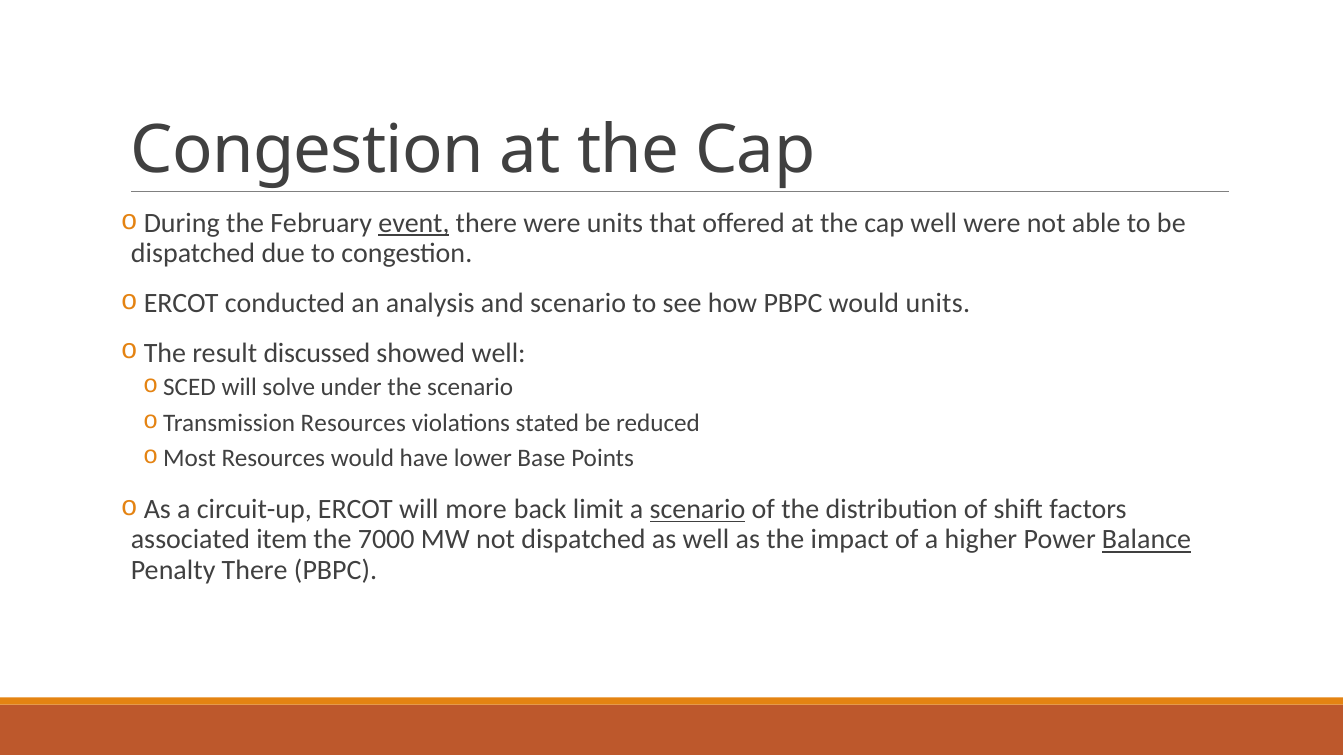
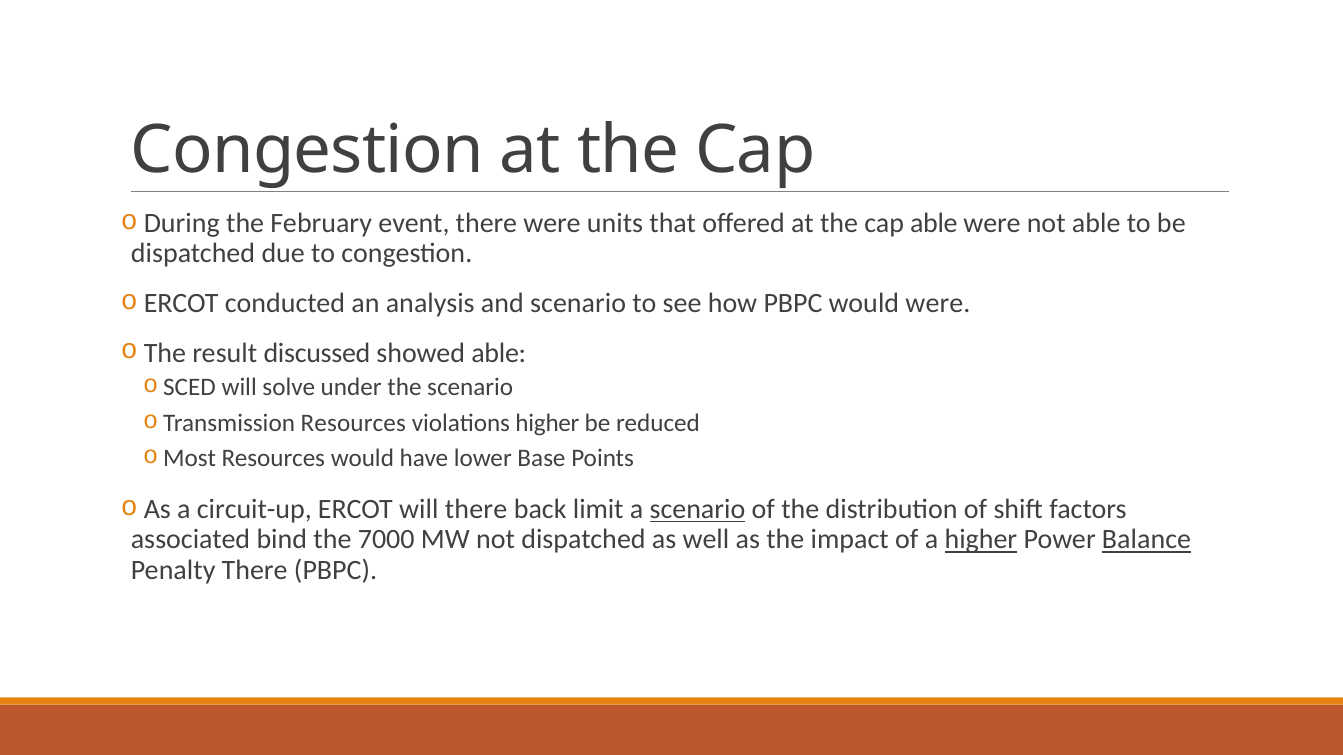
event underline: present -> none
cap well: well -> able
would units: units -> were
showed well: well -> able
violations stated: stated -> higher
will more: more -> there
item: item -> bind
higher at (981, 540) underline: none -> present
